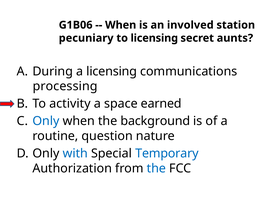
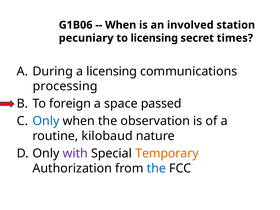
aunts: aunts -> times
activity: activity -> foreign
earned: earned -> passed
background: background -> observation
question: question -> kilobaud
with colour: blue -> purple
Temporary colour: blue -> orange
